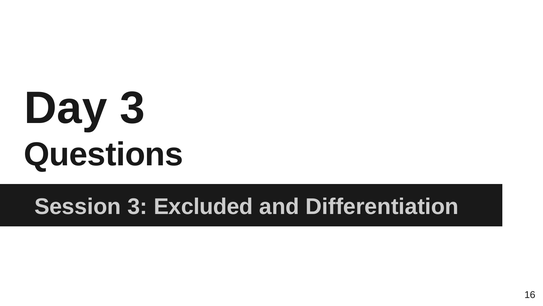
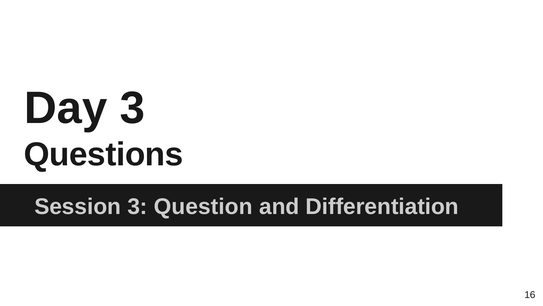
Excluded: Excluded -> Question
